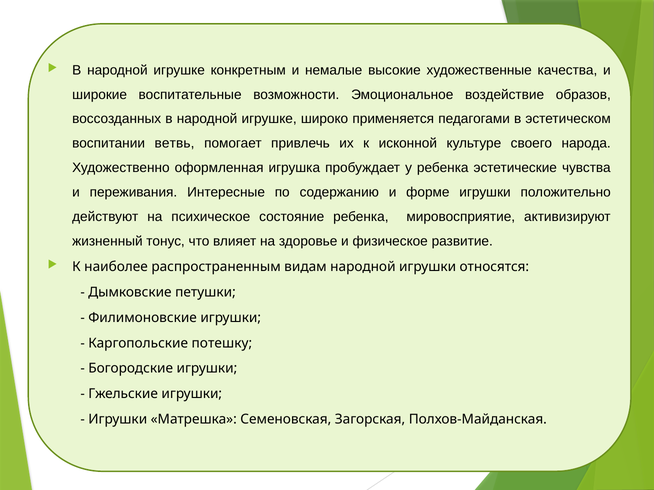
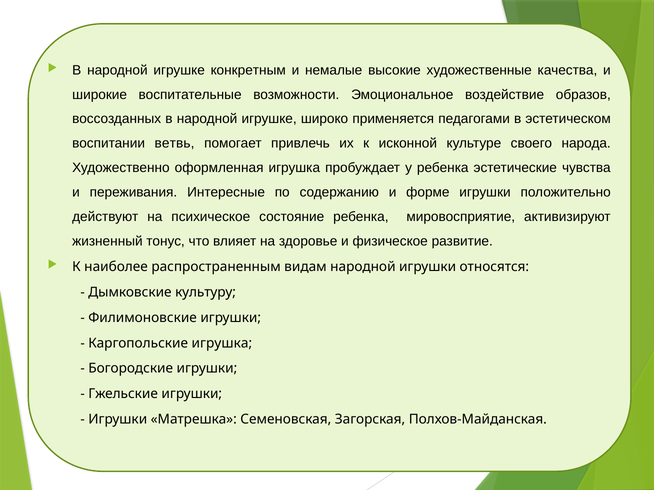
петушки: петушки -> культуру
Каргопольские потешку: потешку -> игрушка
